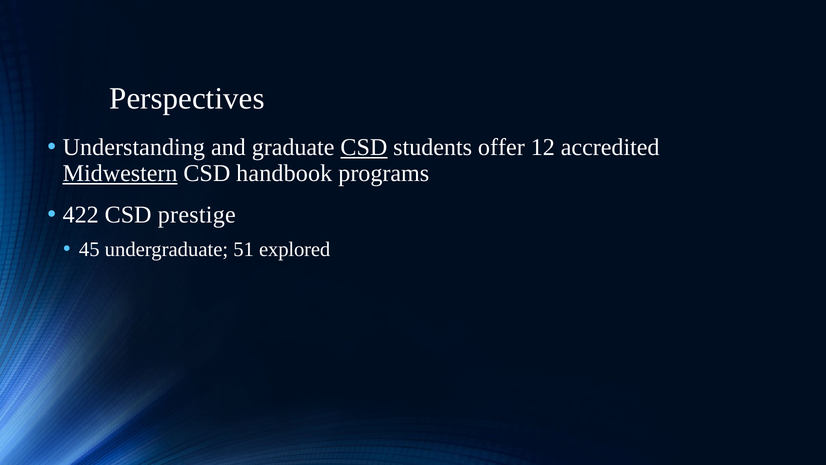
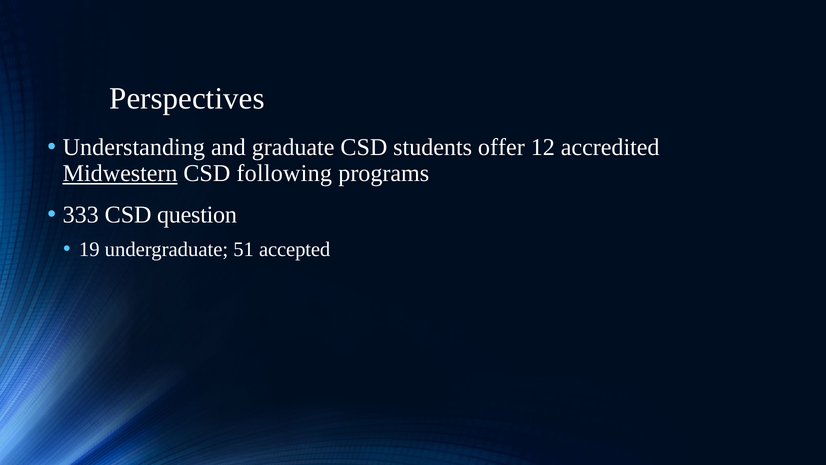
CSD at (364, 147) underline: present -> none
handbook: handbook -> following
422: 422 -> 333
prestige: prestige -> question
45: 45 -> 19
explored: explored -> accepted
